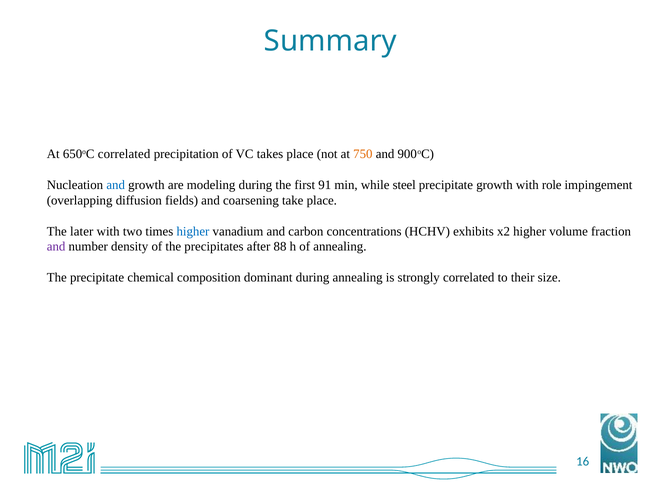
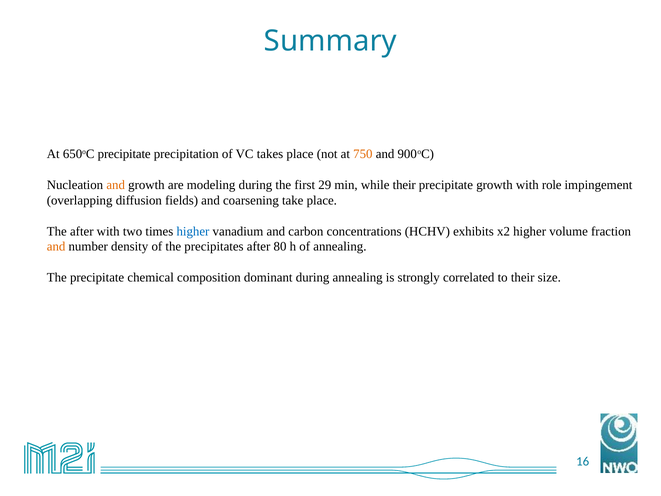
650oC correlated: correlated -> precipitate
and at (116, 185) colour: blue -> orange
91: 91 -> 29
while steel: steel -> their
The later: later -> after
and at (56, 247) colour: purple -> orange
88: 88 -> 80
